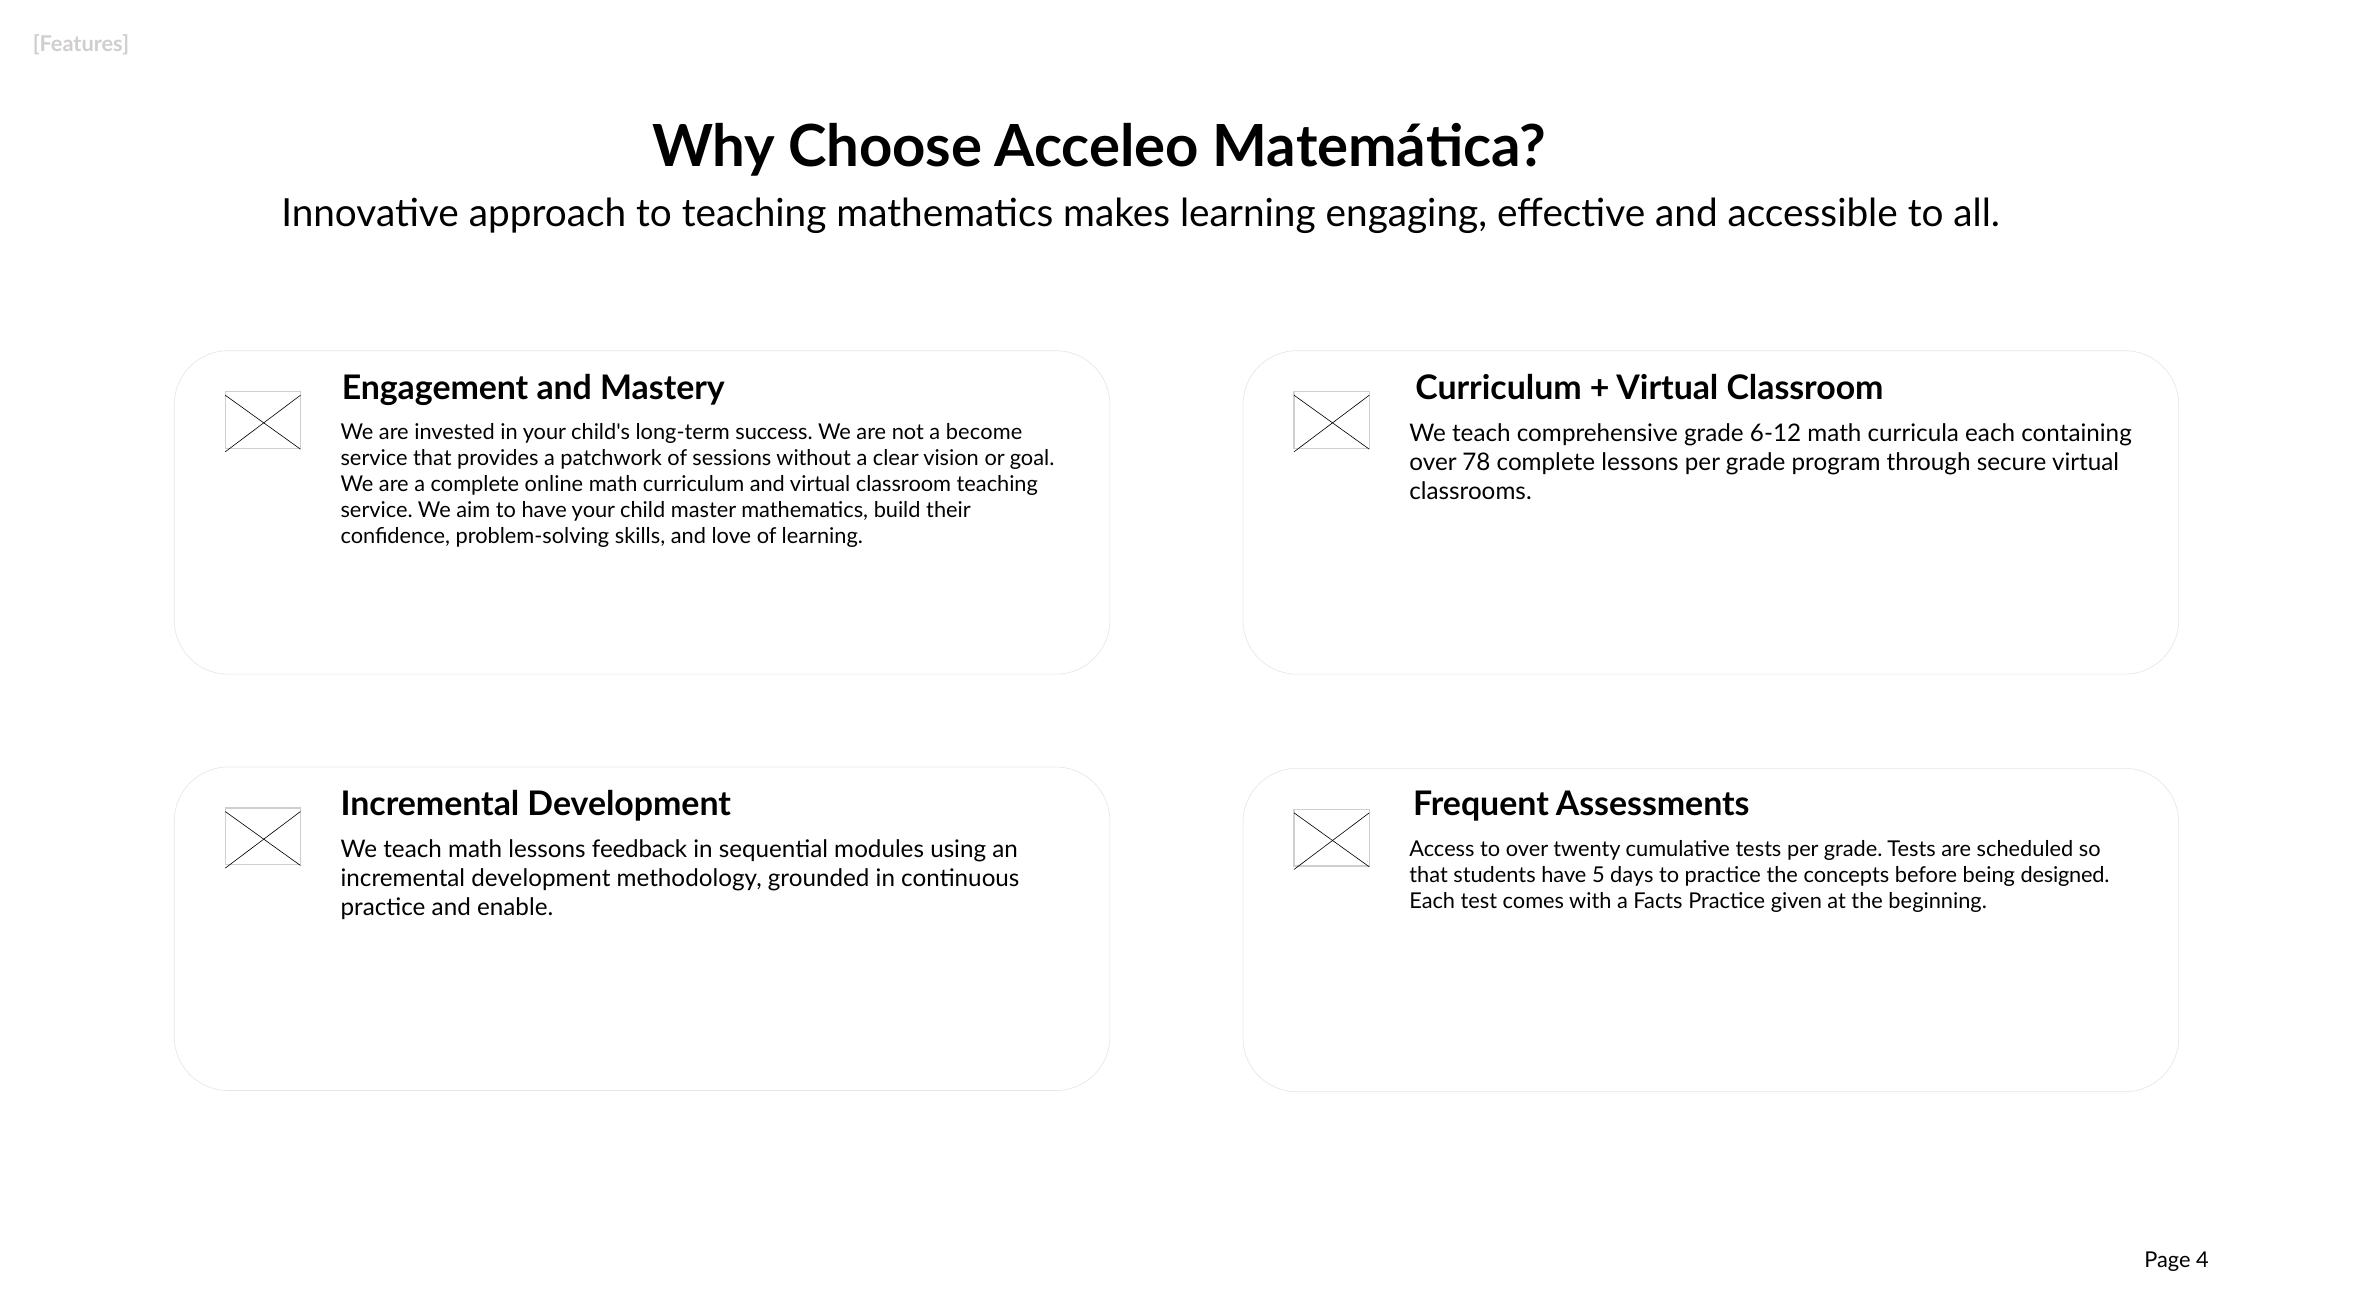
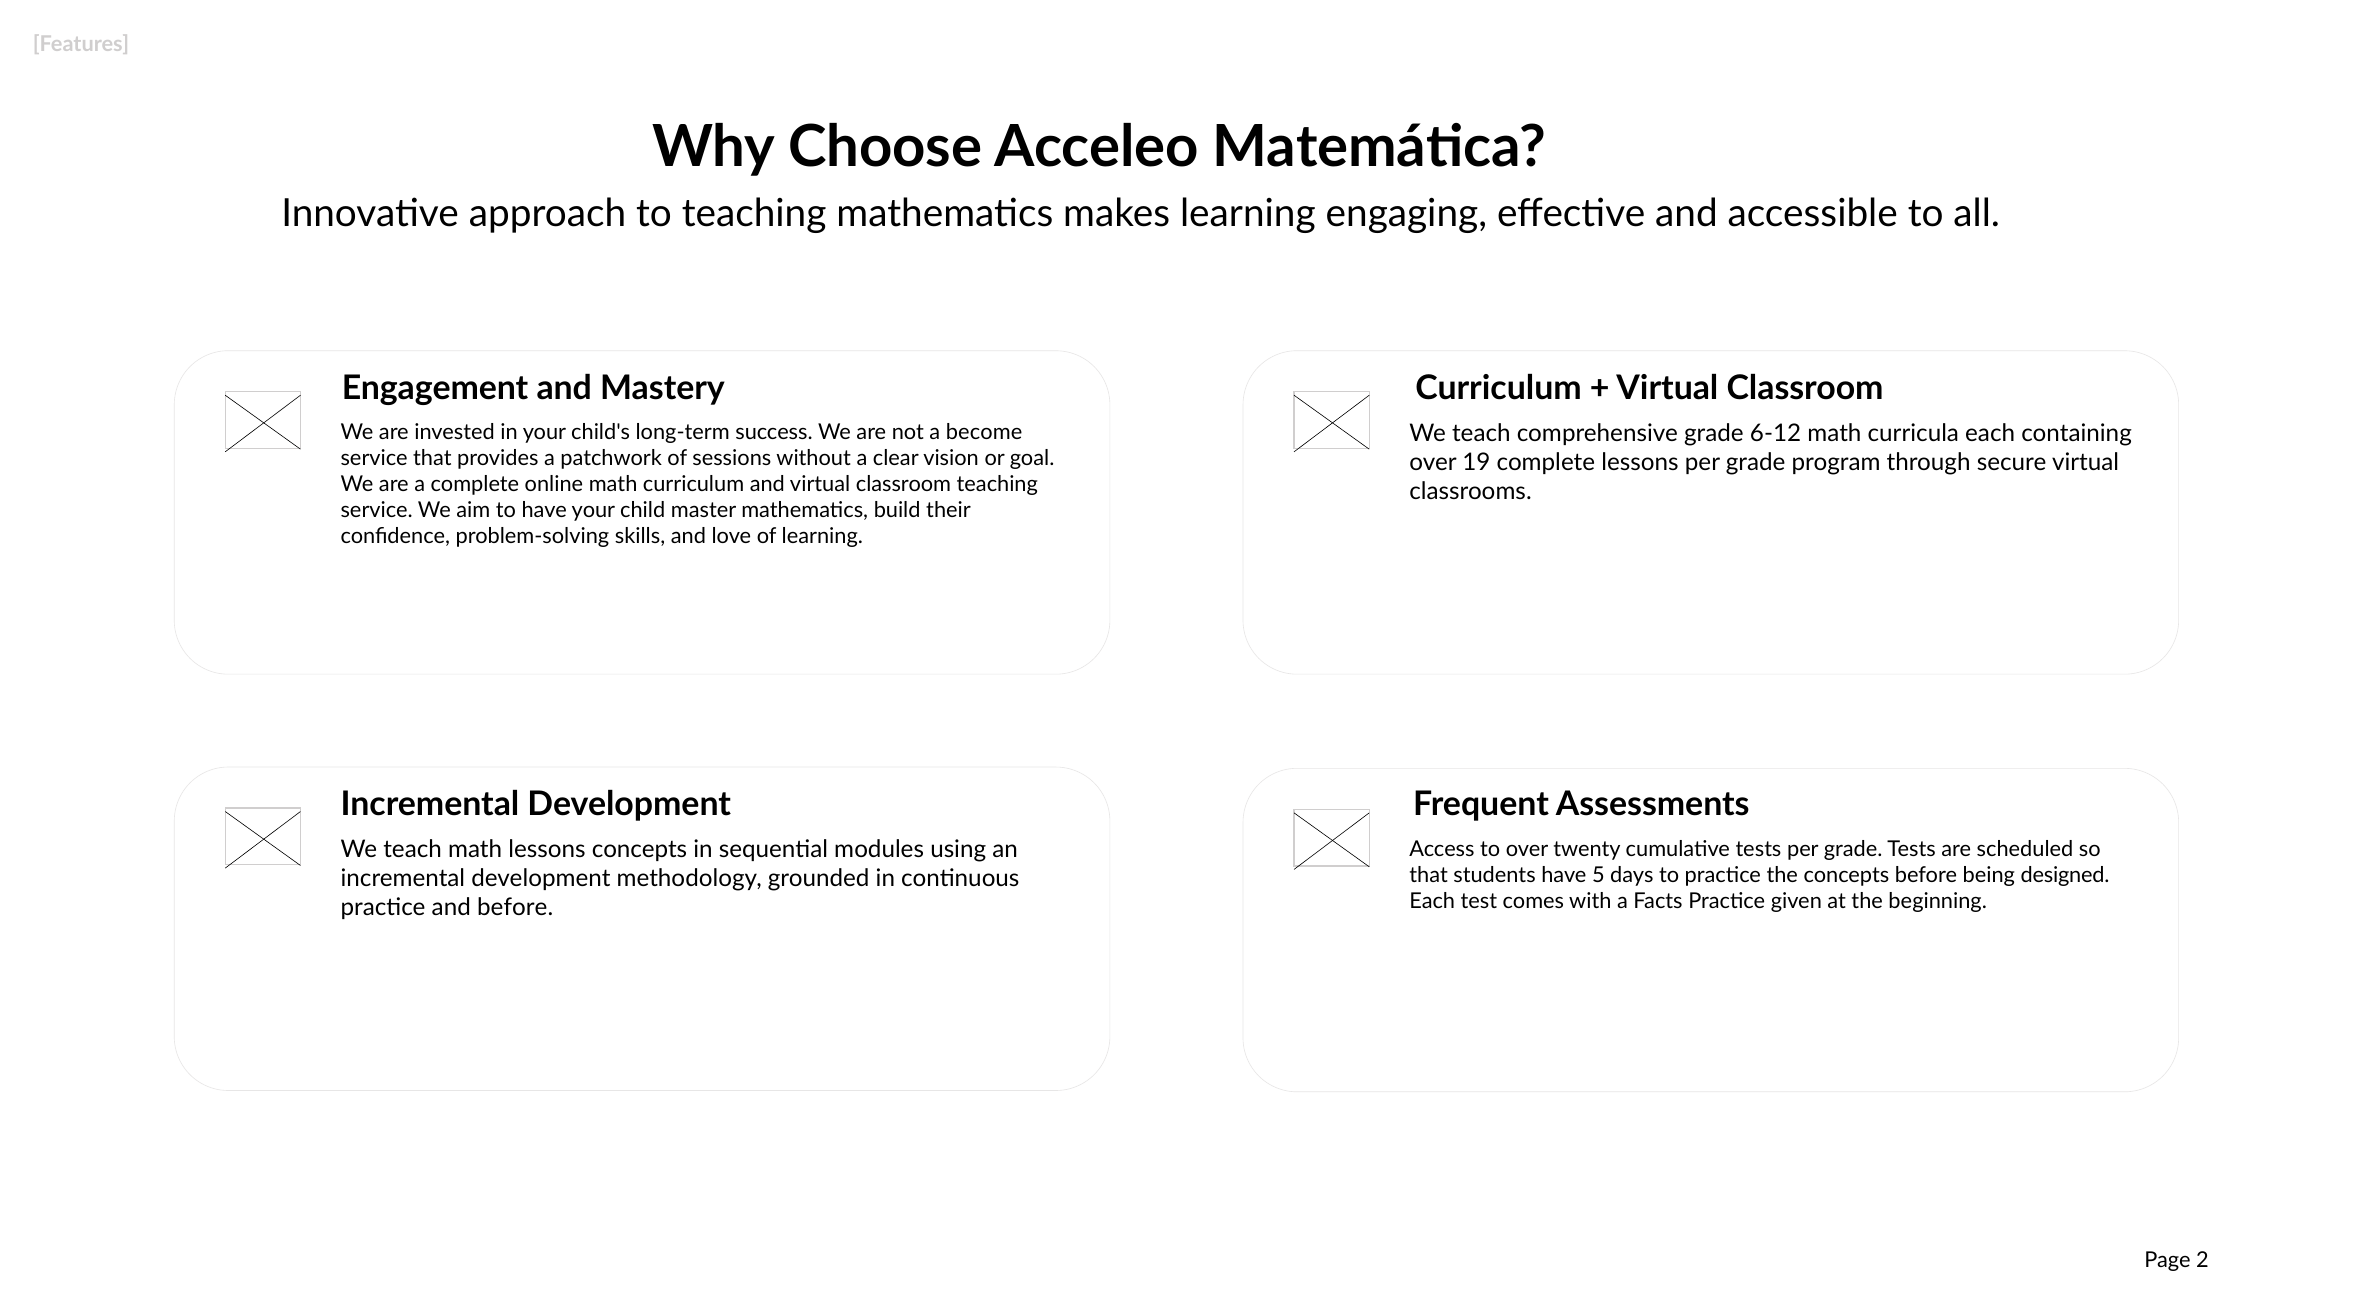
78: 78 -> 19
lessons feedback: feedback -> concepts
and enable: enable -> before
4: 4 -> 2
